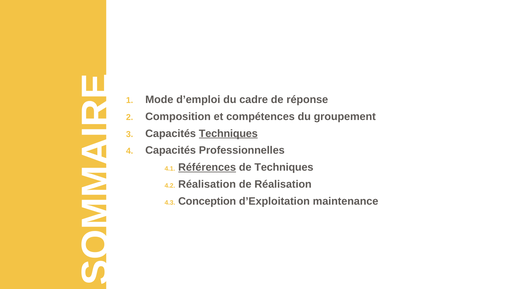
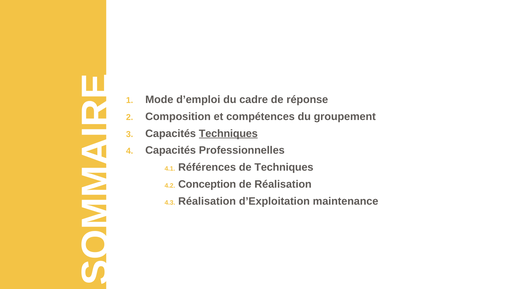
Références underline: present -> none
4.2 Réalisation: Réalisation -> Conception
4.3 Conception: Conception -> Réalisation
